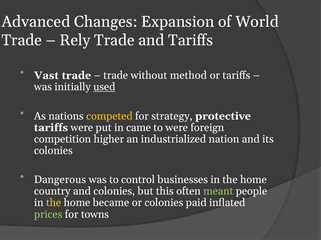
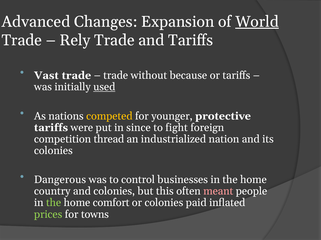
World underline: none -> present
method: method -> because
strategy: strategy -> younger
came: came -> since
to were: were -> fight
higher: higher -> thread
meant colour: light green -> pink
the at (54, 203) colour: yellow -> light green
became: became -> comfort
